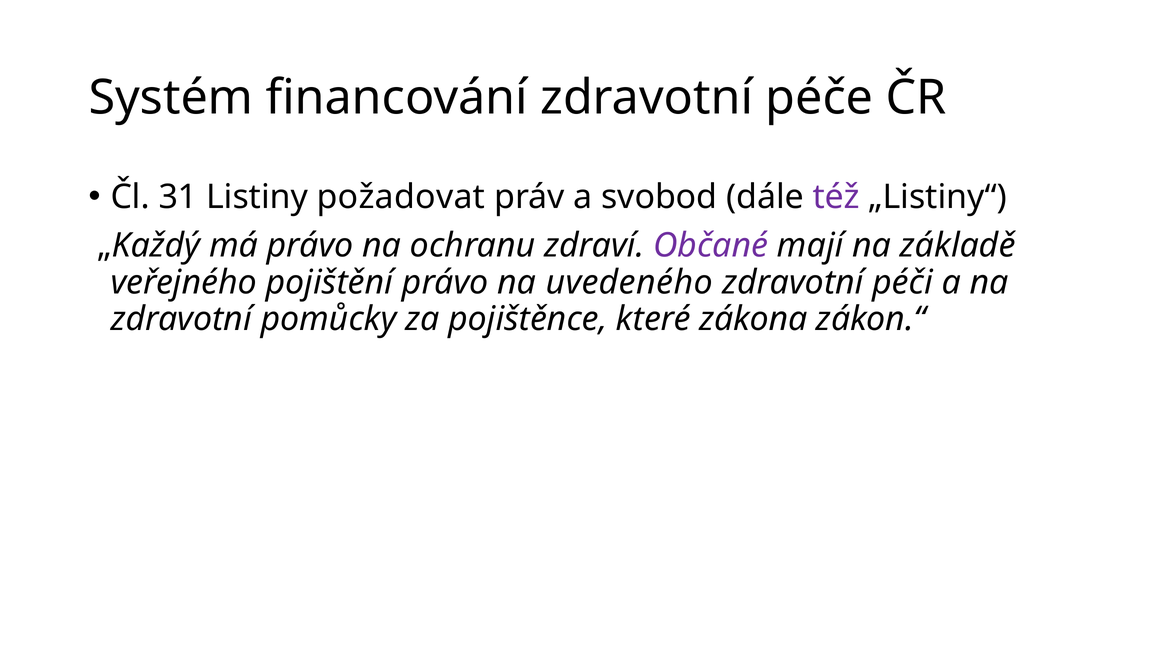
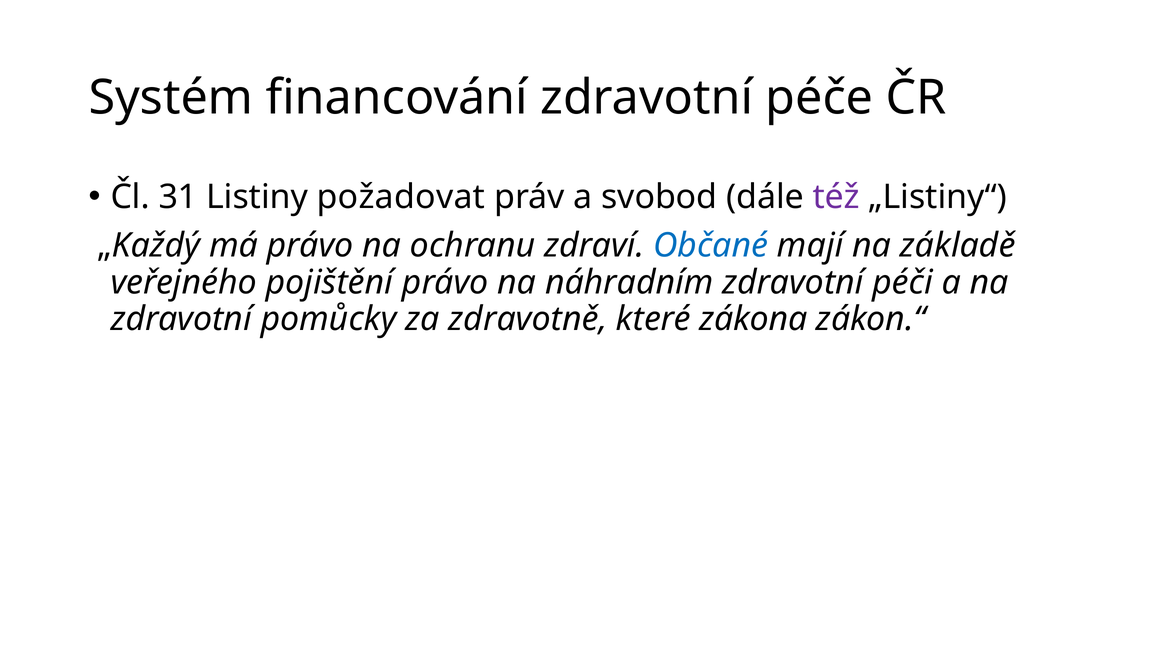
Občané colour: purple -> blue
uvedeného: uvedeného -> náhradním
pojištěnce: pojištěnce -> zdravotně
